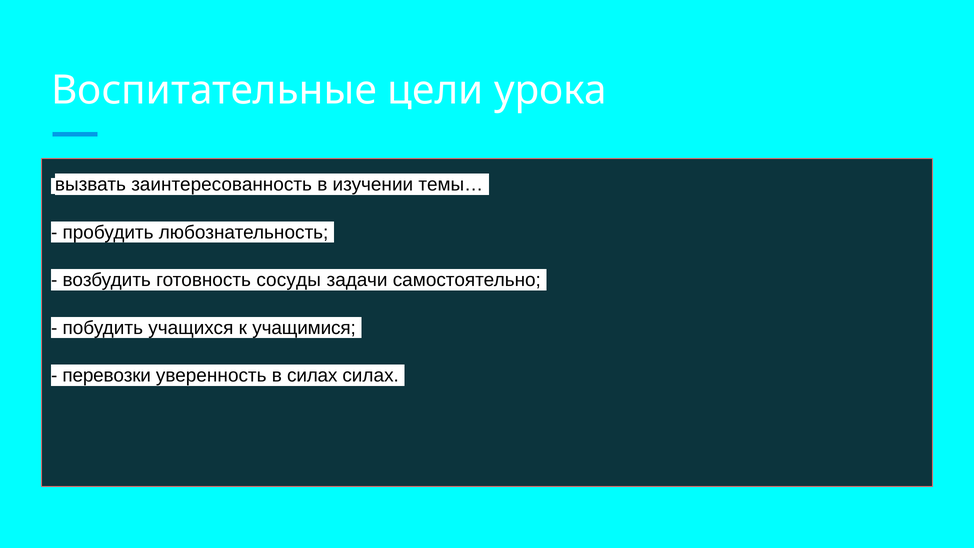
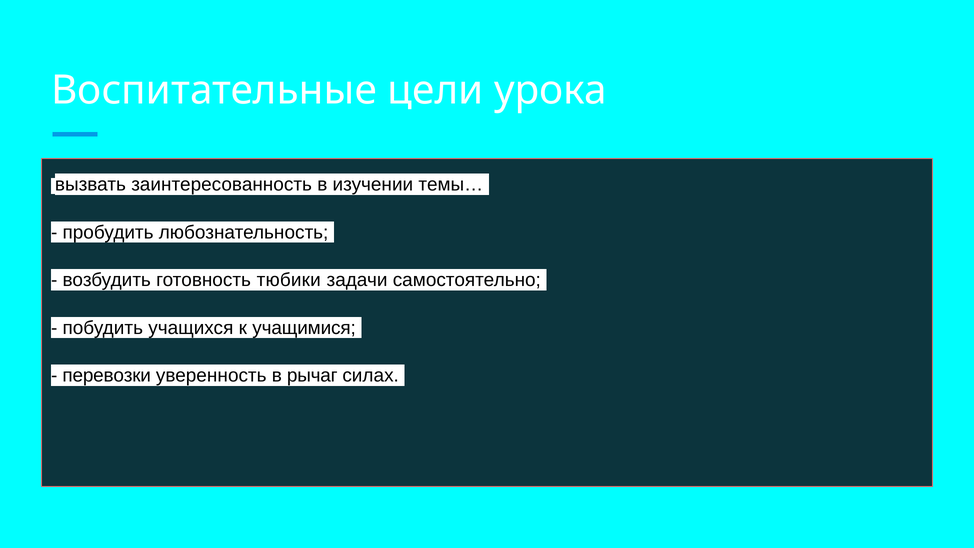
сосуды: сосуды -> тюбики
в силах: силах -> рычаг
